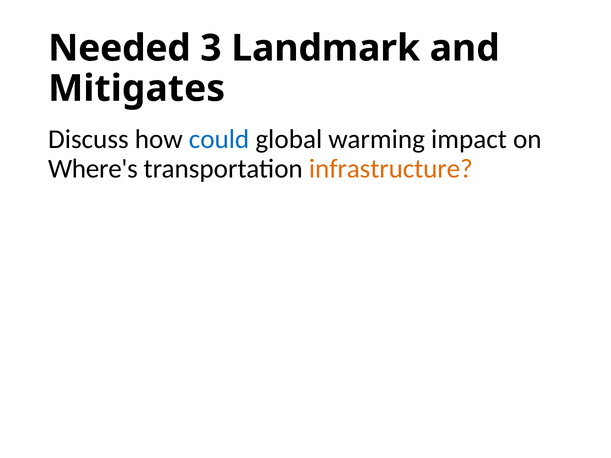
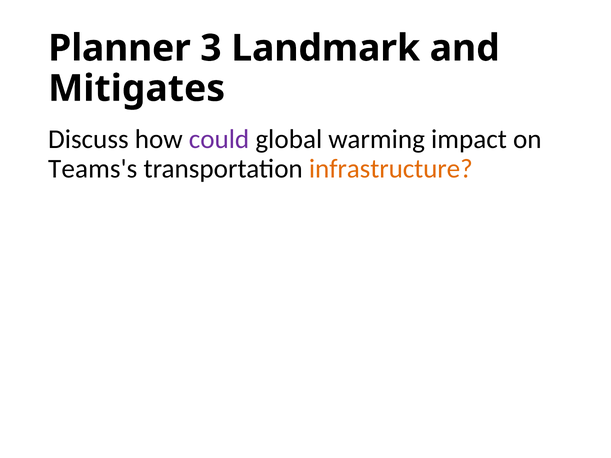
Needed: Needed -> Planner
could colour: blue -> purple
Where's: Where's -> Teams's
